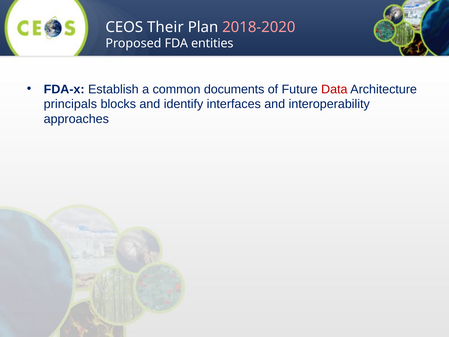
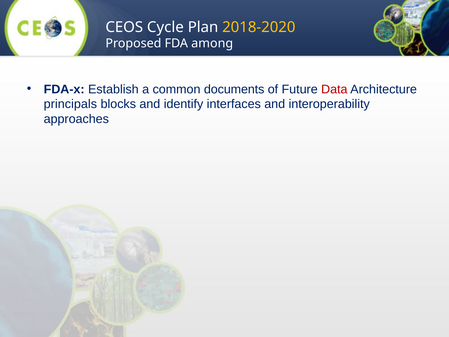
Their: Their -> Cycle
2018-2020 colour: pink -> yellow
entities: entities -> among
